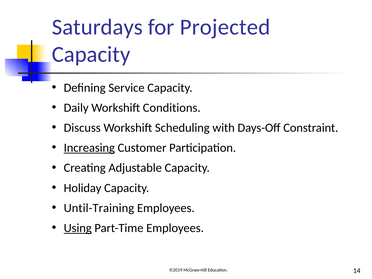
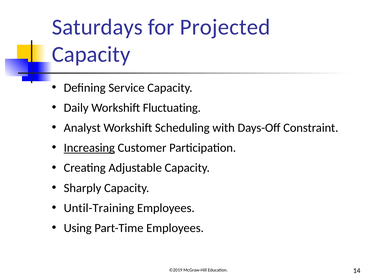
Conditions: Conditions -> Fluctuating
Discuss: Discuss -> Analyst
Holiday: Holiday -> Sharply
Using underline: present -> none
